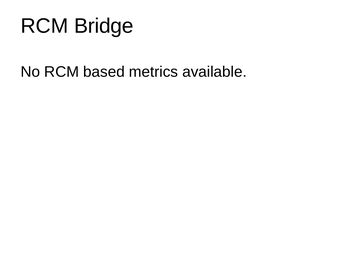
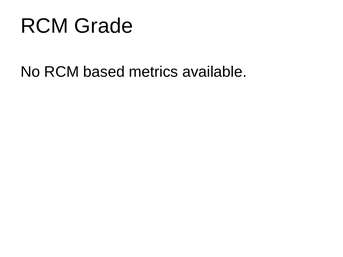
Bridge: Bridge -> Grade
